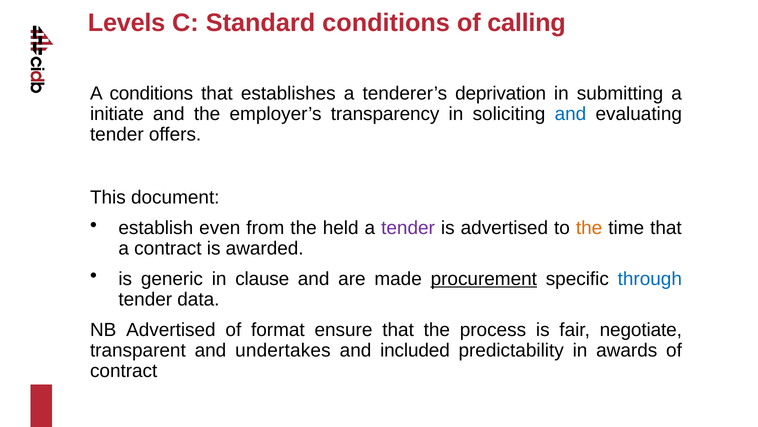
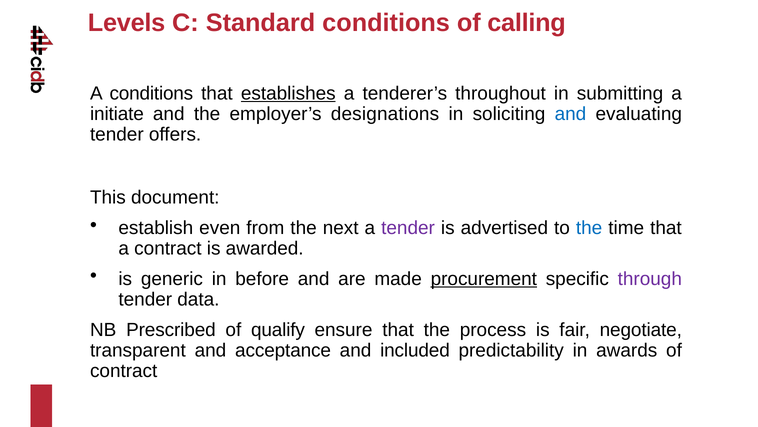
establishes underline: none -> present
deprivation: deprivation -> throughout
transparency: transparency -> designations
held: held -> next
the at (589, 228) colour: orange -> blue
clause: clause -> before
through colour: blue -> purple
NB Advertised: Advertised -> Prescribed
format: format -> qualify
undertakes: undertakes -> acceptance
